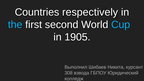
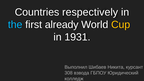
second: second -> already
Cup colour: light blue -> yellow
1905: 1905 -> 1931
